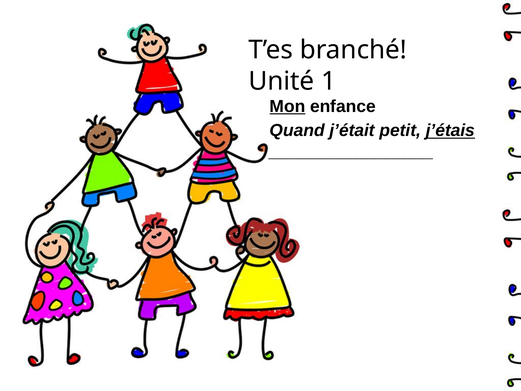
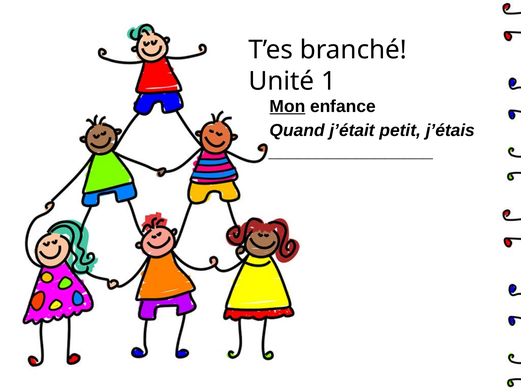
j’étais underline: present -> none
